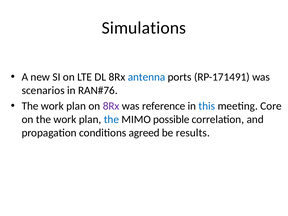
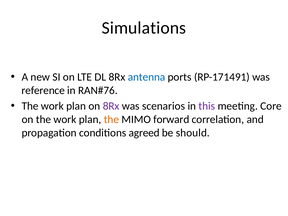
scenarios: scenarios -> reference
reference: reference -> scenarios
this colour: blue -> purple
the at (111, 119) colour: blue -> orange
possible: possible -> forward
results: results -> should
